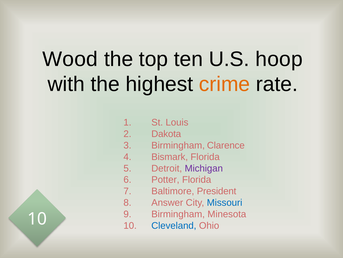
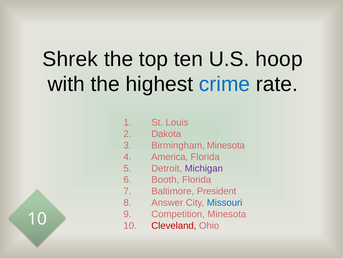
Wood: Wood -> Shrek
crime colour: orange -> blue
Birmingham Clarence: Clarence -> Minesota
Bismark: Bismark -> America
Potter: Potter -> Booth
Birmingham at (178, 214): Birmingham -> Competition
Cleveland colour: blue -> red
